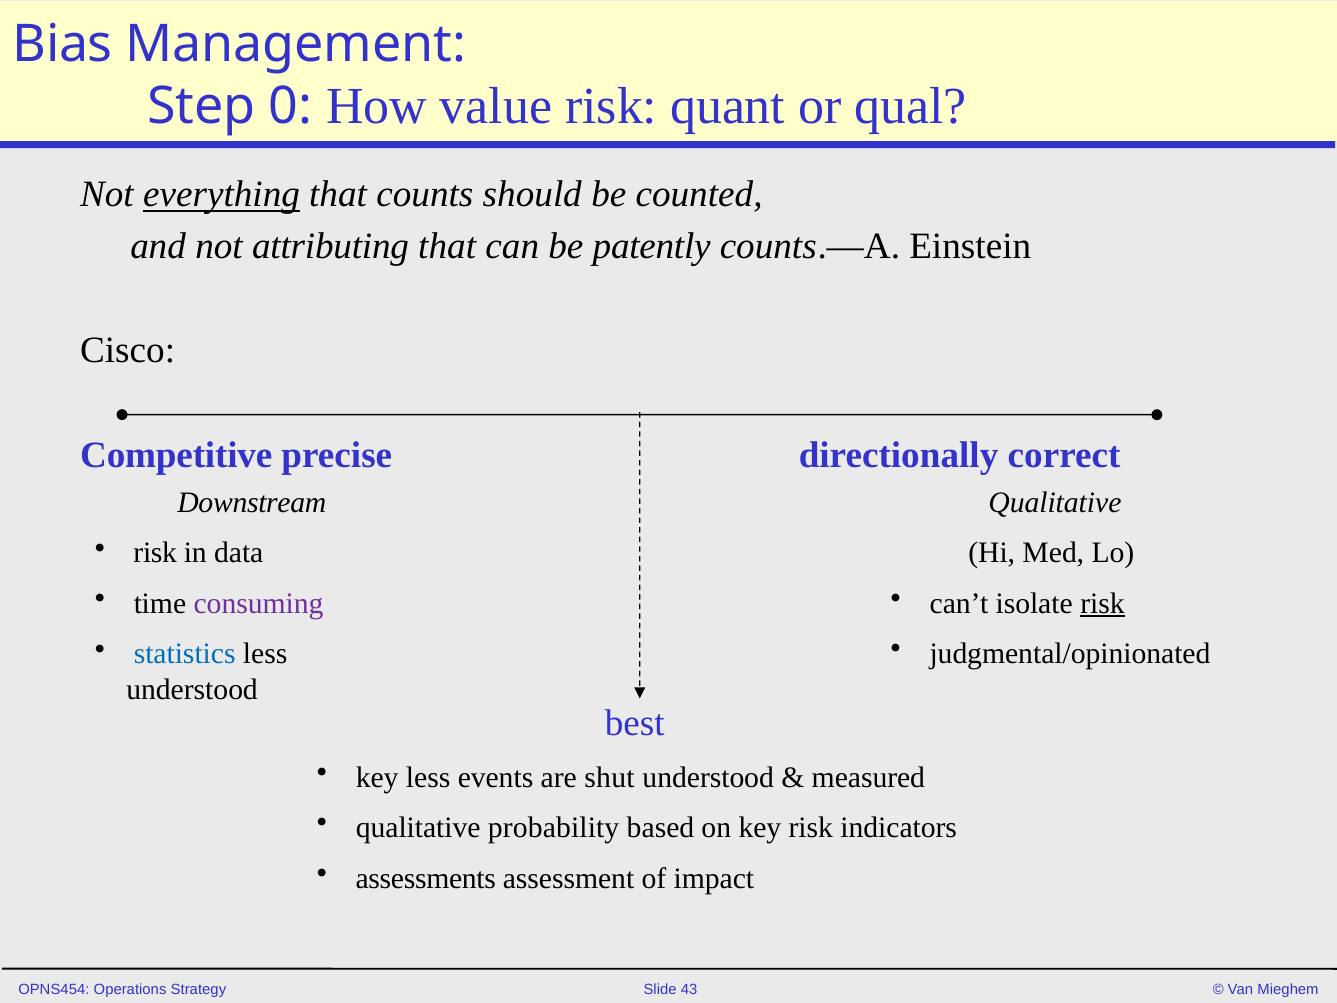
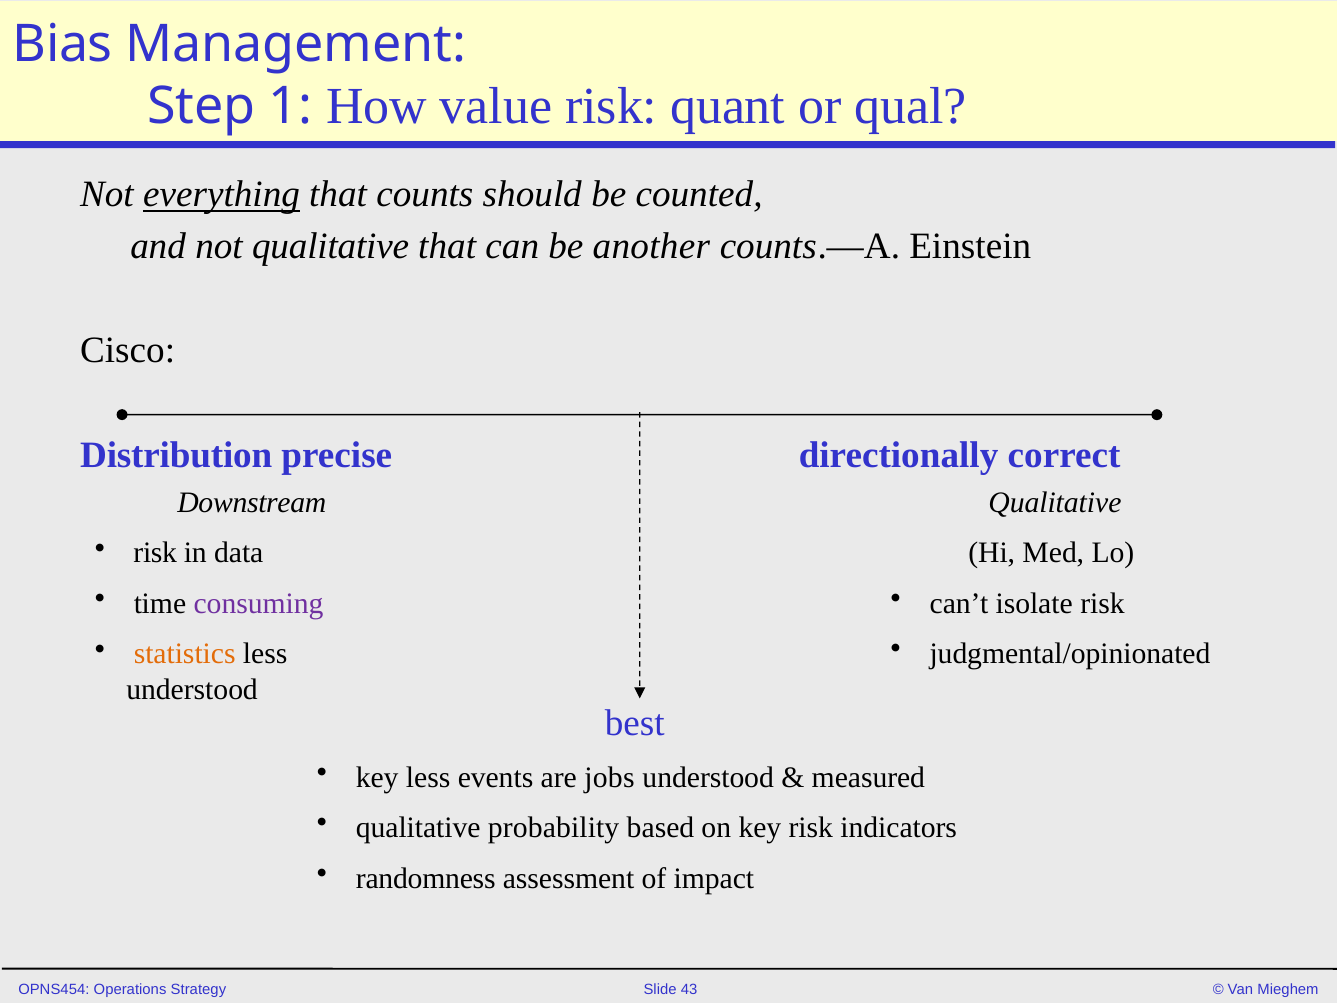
0: 0 -> 1
not attributing: attributing -> qualitative
patently: patently -> another
Competitive: Competitive -> Distribution
risk at (1102, 603) underline: present -> none
statistics colour: blue -> orange
shut: shut -> jobs
assessments: assessments -> randomness
